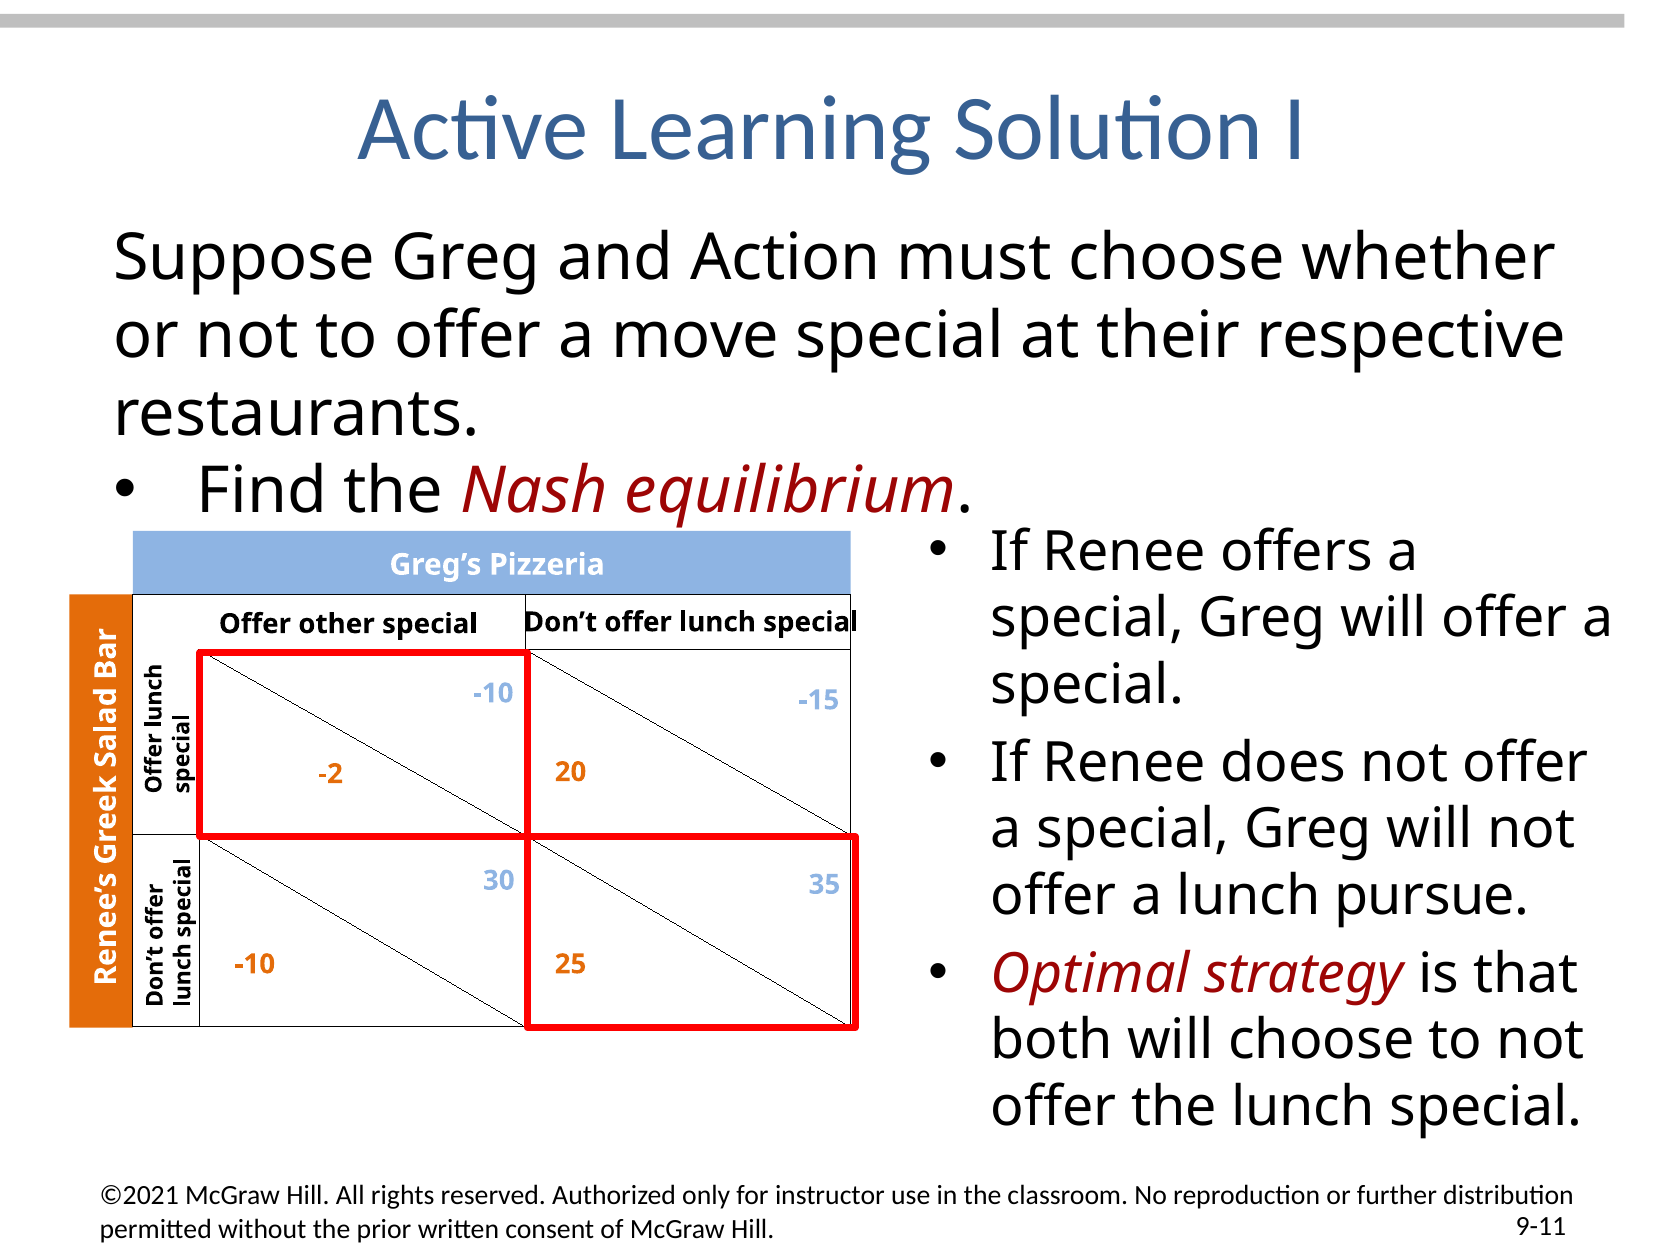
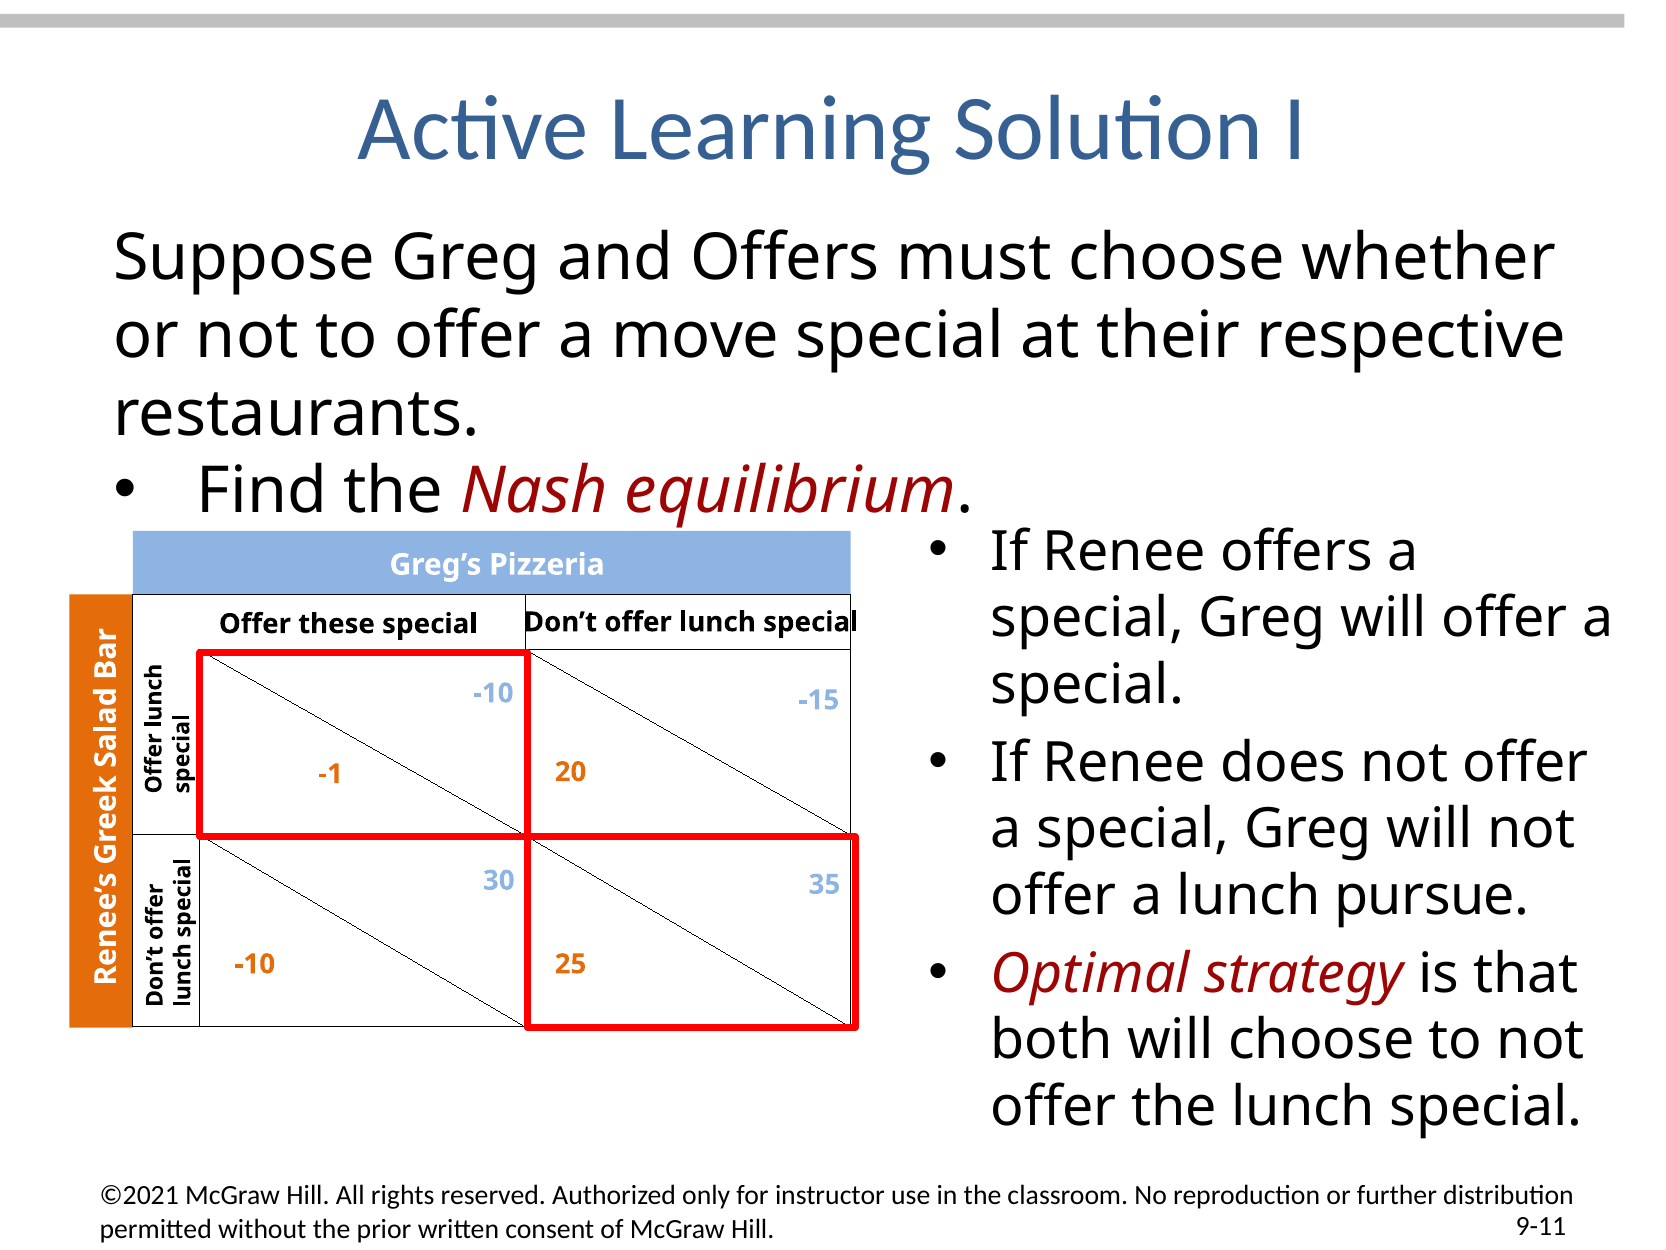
and Action: Action -> Offers
other: other -> these
-2: -2 -> -1
